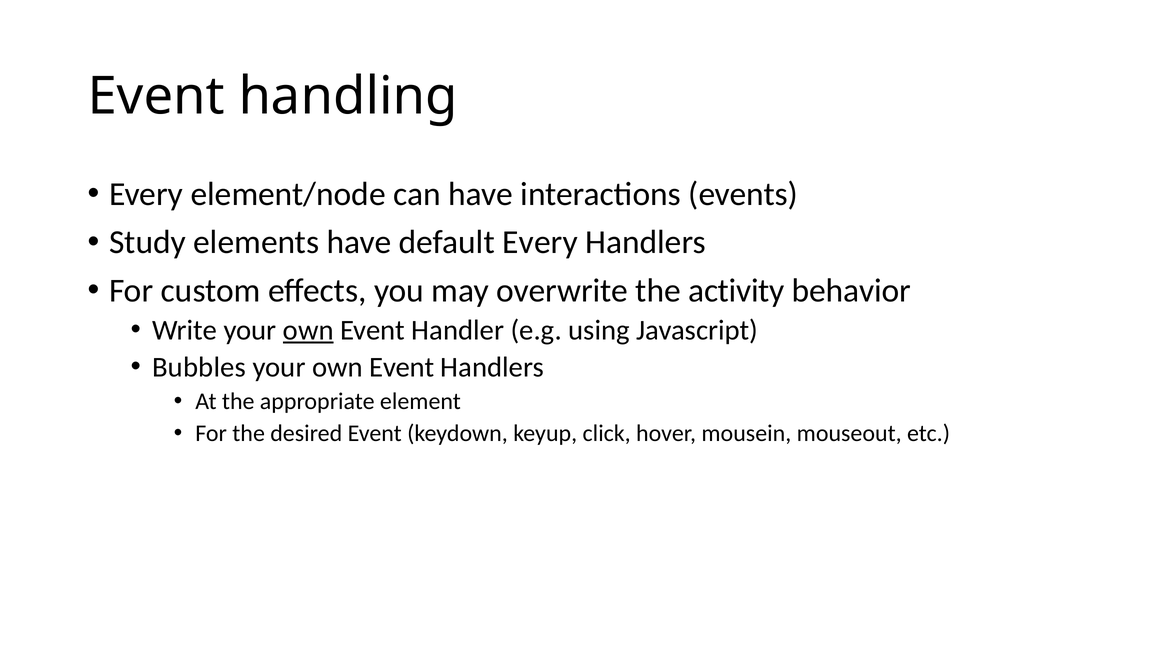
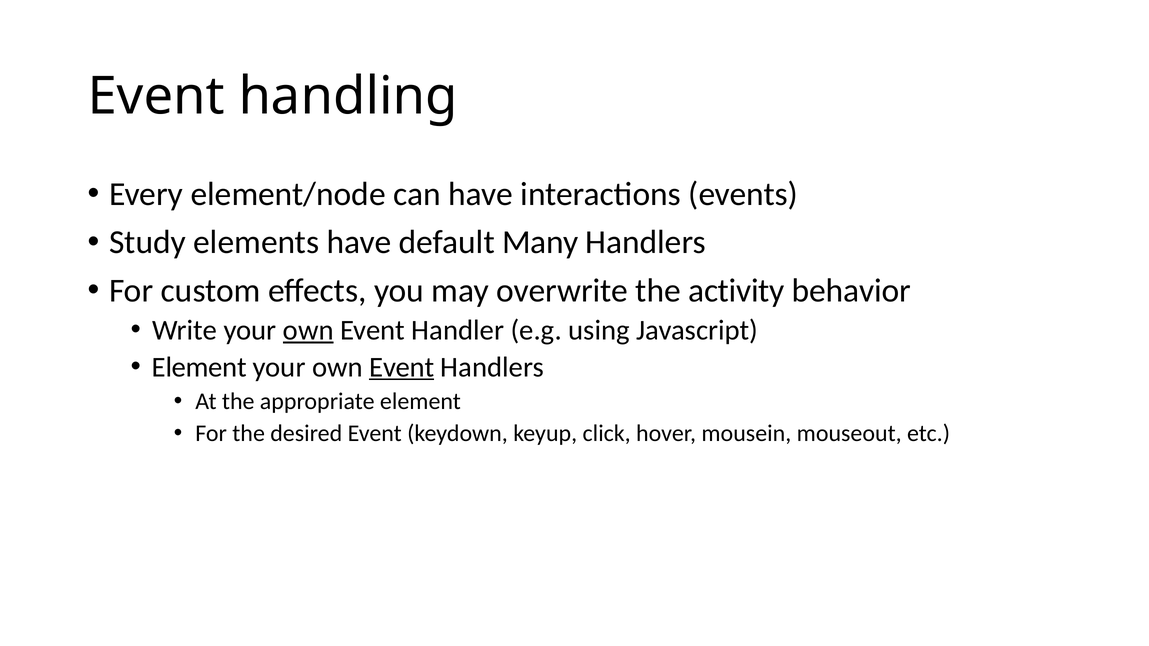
default Every: Every -> Many
Bubbles at (199, 367): Bubbles -> Element
Event at (402, 367) underline: none -> present
